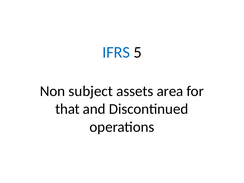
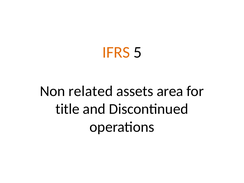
IFRS colour: blue -> orange
subject: subject -> related
that: that -> title
